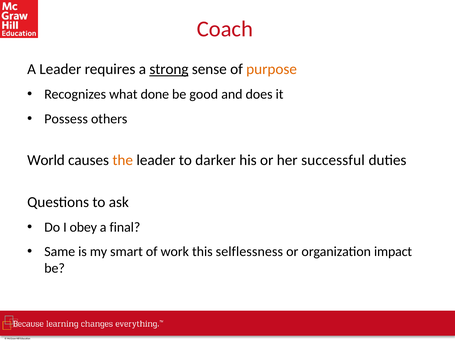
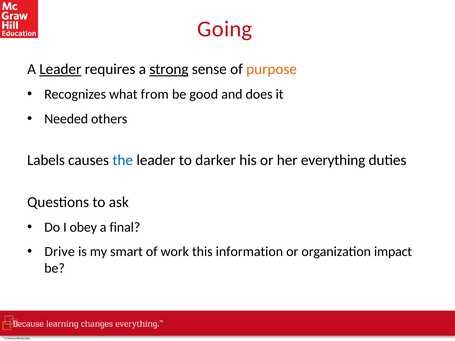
Coach: Coach -> Going
Leader at (60, 69) underline: none -> present
done: done -> from
Possess: Possess -> Needed
World: World -> Labels
the colour: orange -> blue
successful: successful -> everything
Same: Same -> Drive
selflessness: selflessness -> information
